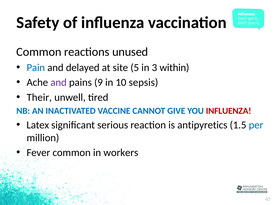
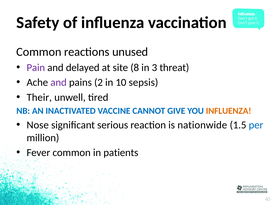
Pain colour: blue -> purple
5: 5 -> 8
within: within -> threat
9: 9 -> 2
INFLUENZA at (229, 111) colour: red -> orange
Latex: Latex -> Nose
antipyretics: antipyretics -> nationwide
workers: workers -> patients
